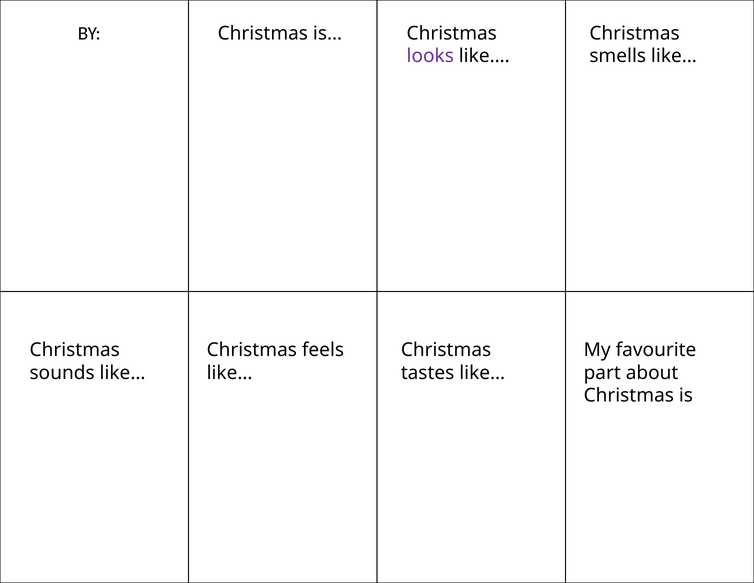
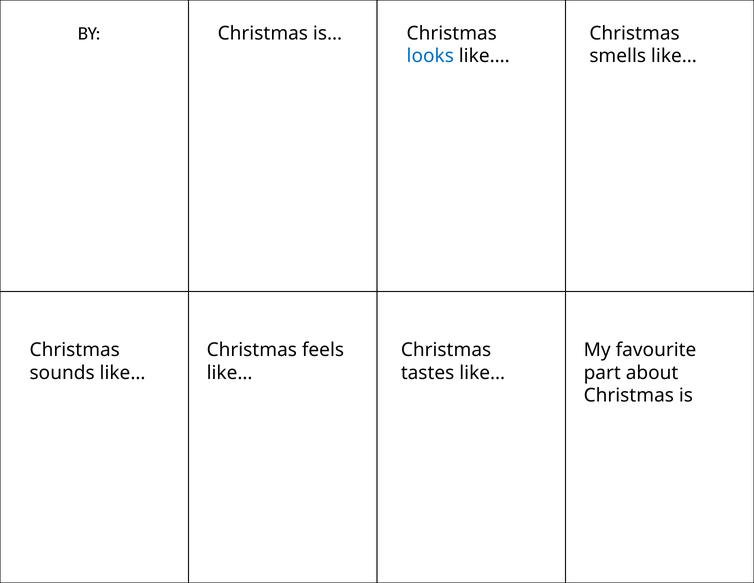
looks colour: purple -> blue
